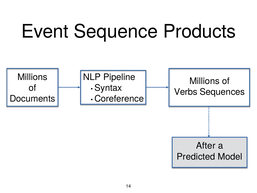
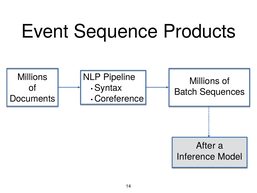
Verbs: Verbs -> Batch
Predicted: Predicted -> Inference
